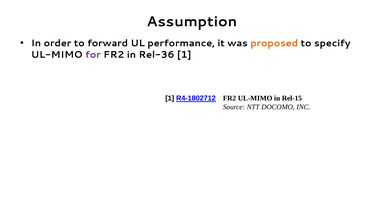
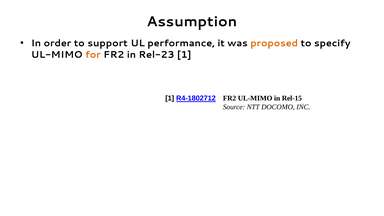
forward: forward -> support
for colour: purple -> orange
Rel-36: Rel-36 -> Rel-23
